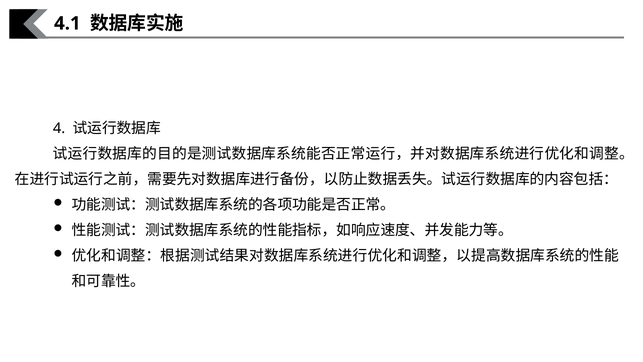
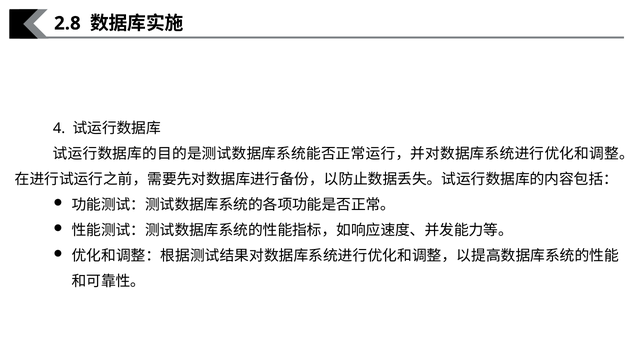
4.1: 4.1 -> 2.8
